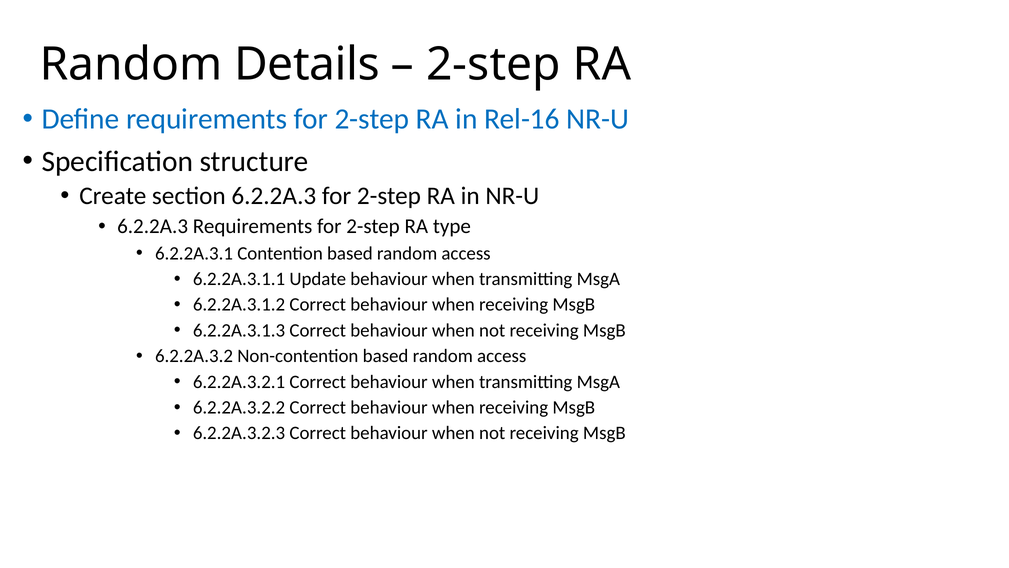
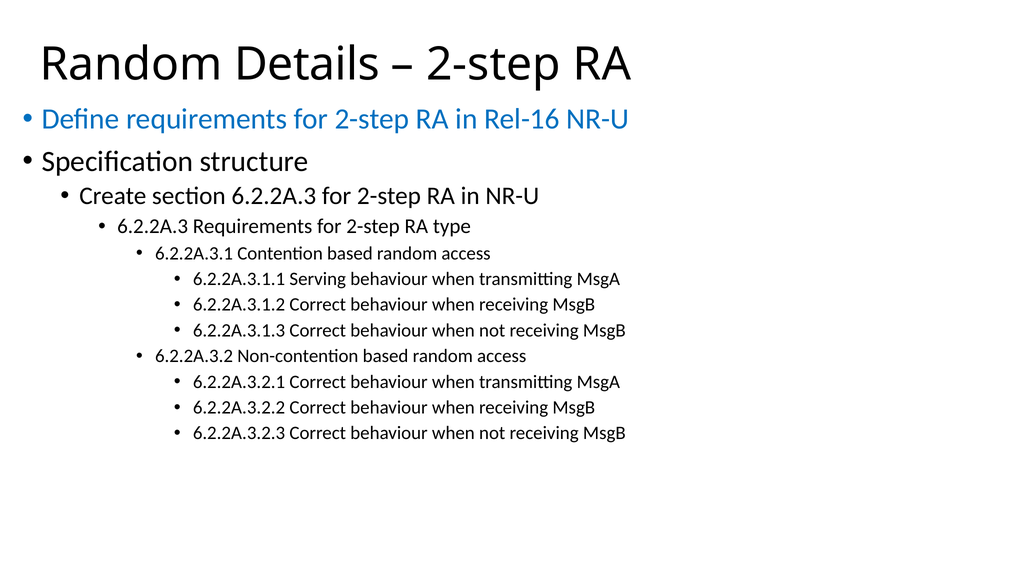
Update: Update -> Serving
